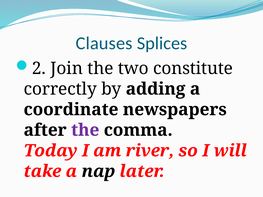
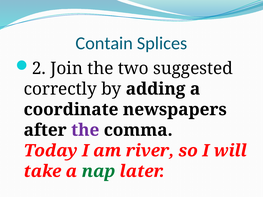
Clauses: Clauses -> Contain
constitute: constitute -> suggested
nap colour: black -> green
